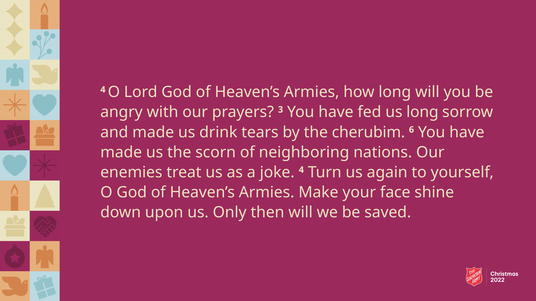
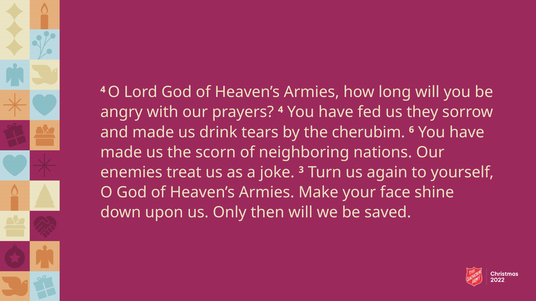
prayers 3: 3 -> 4
us long: long -> they
joke 4: 4 -> 3
